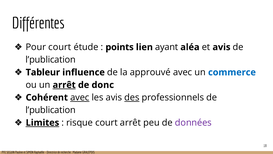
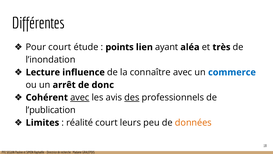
et avis: avis -> très
l’publication at (51, 60): l’publication -> l’inondation
Tableur: Tableur -> Lecture
approuvé: approuvé -> connaître
arrêt at (64, 85) underline: present -> none
Limites underline: present -> none
risque: risque -> réalité
court arrêt: arrêt -> leurs
données colour: purple -> orange
